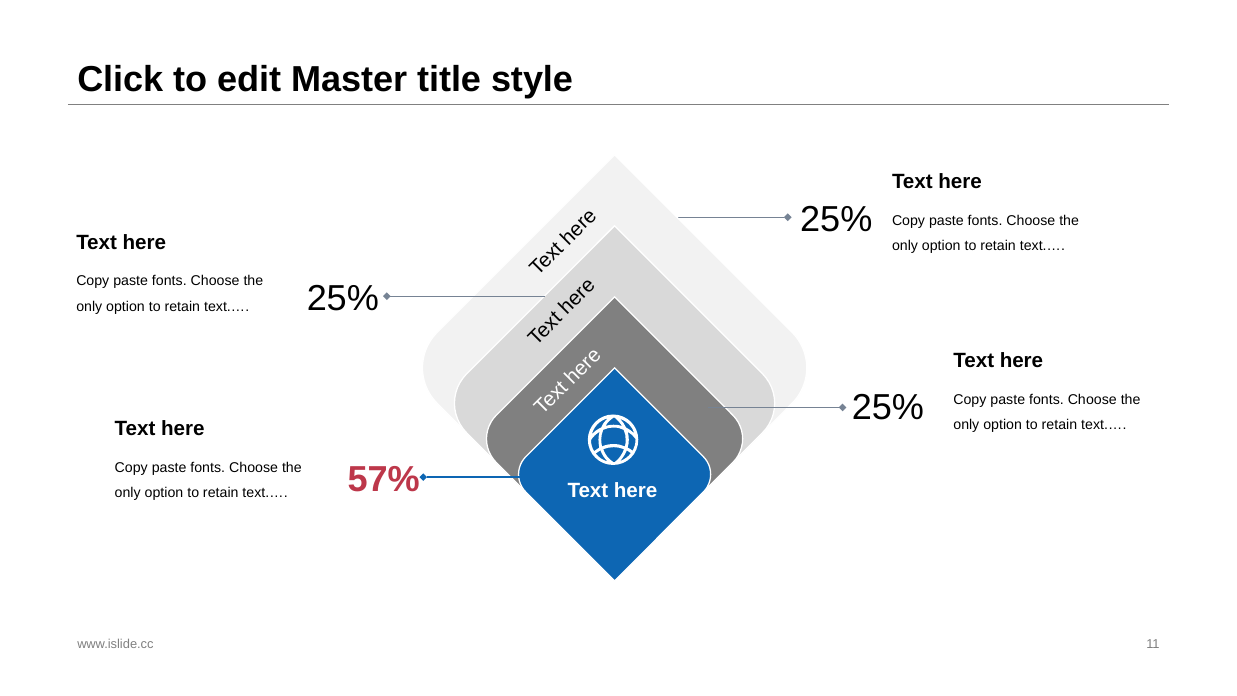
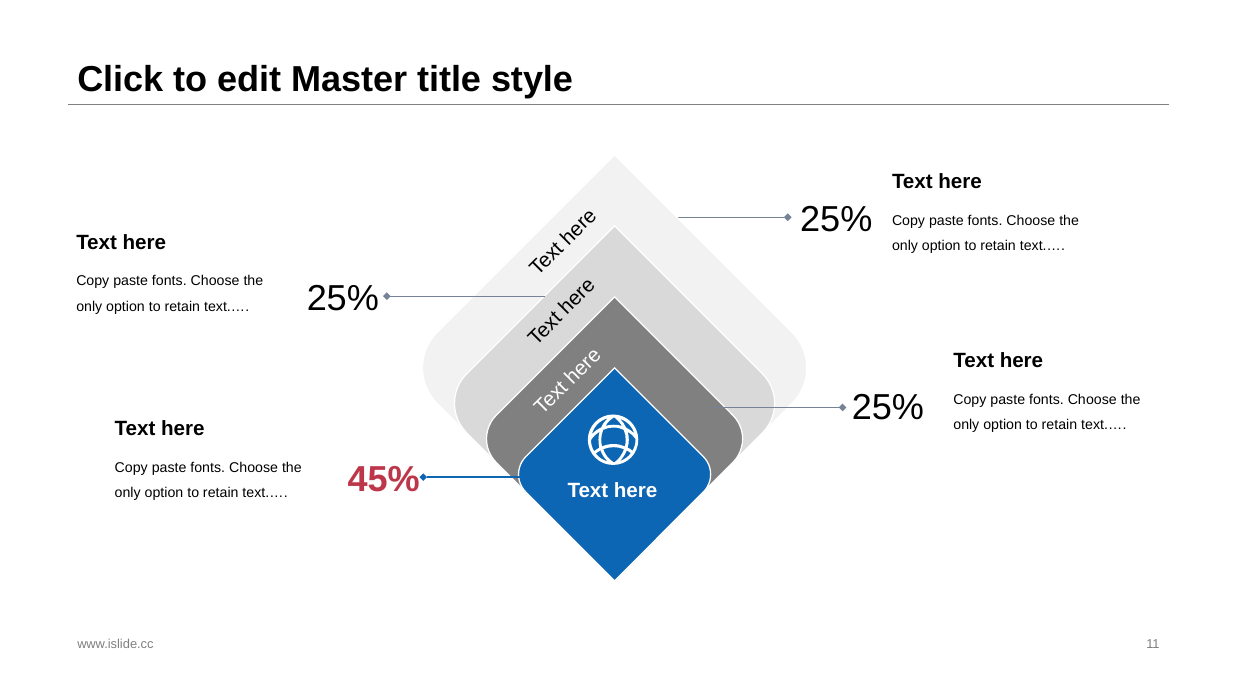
57%: 57% -> 45%
